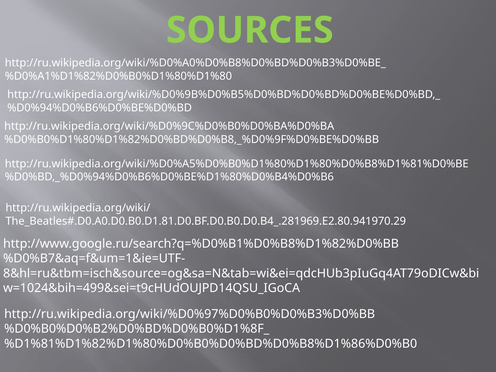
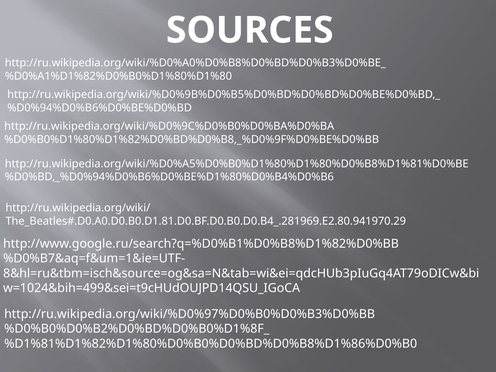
SOURCES colour: light green -> white
